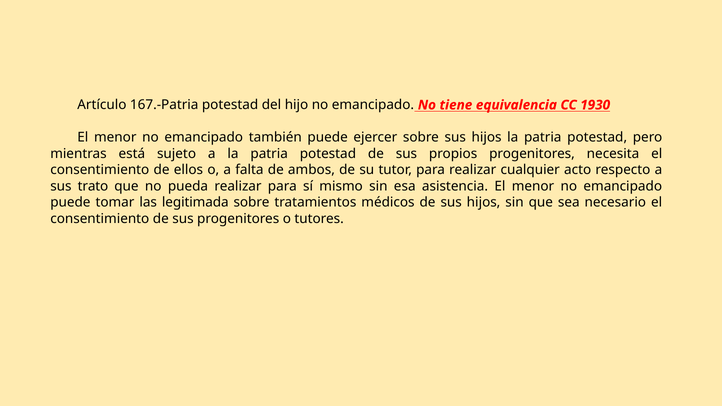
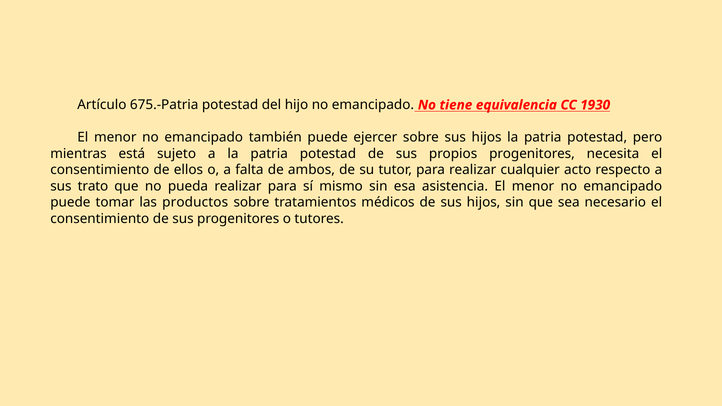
167.-Patria: 167.-Patria -> 675.-Patria
legitimada: legitimada -> productos
